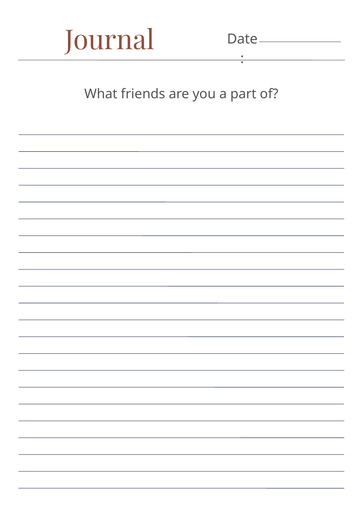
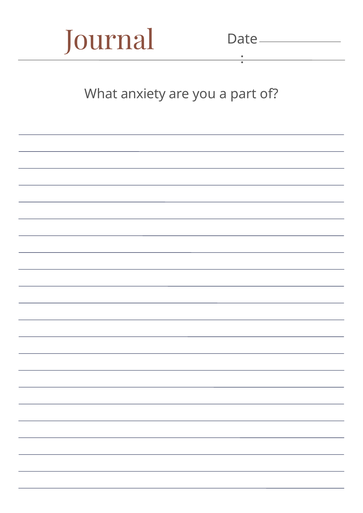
friends: friends -> anxiety
